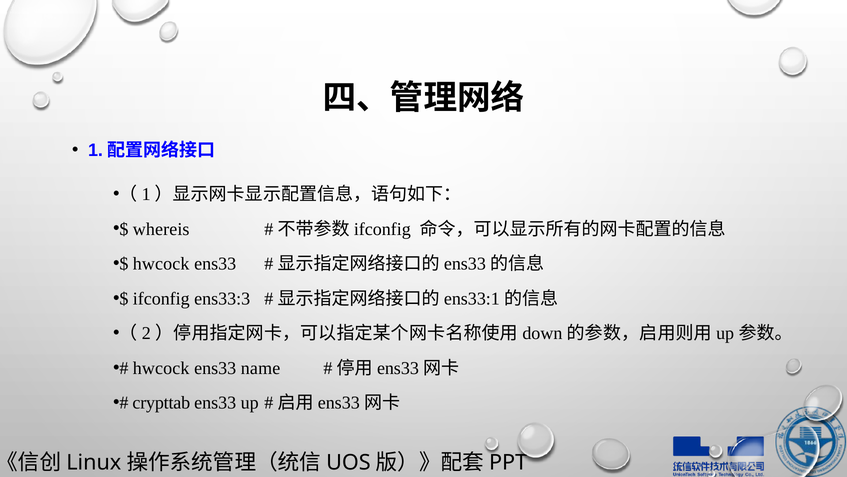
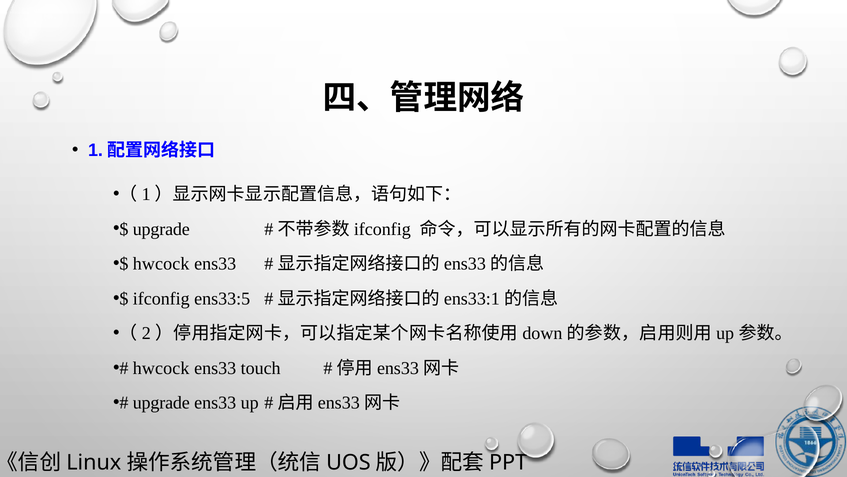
whereis at (161, 229): whereis -> upgrade
ens33:3: ens33:3 -> ens33:5
name: name -> touch
crypttab at (161, 403): crypttab -> upgrade
